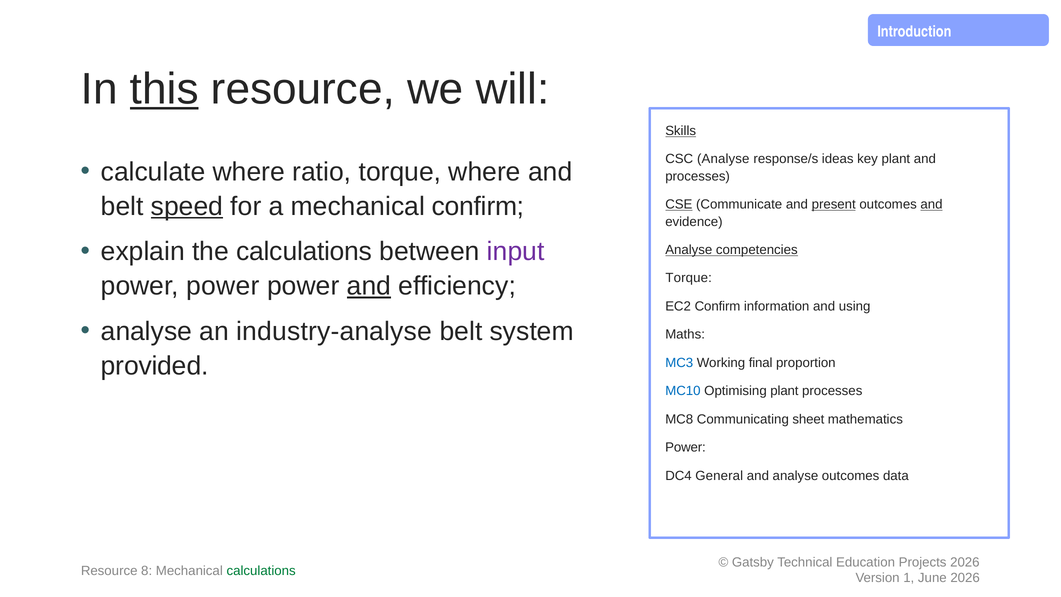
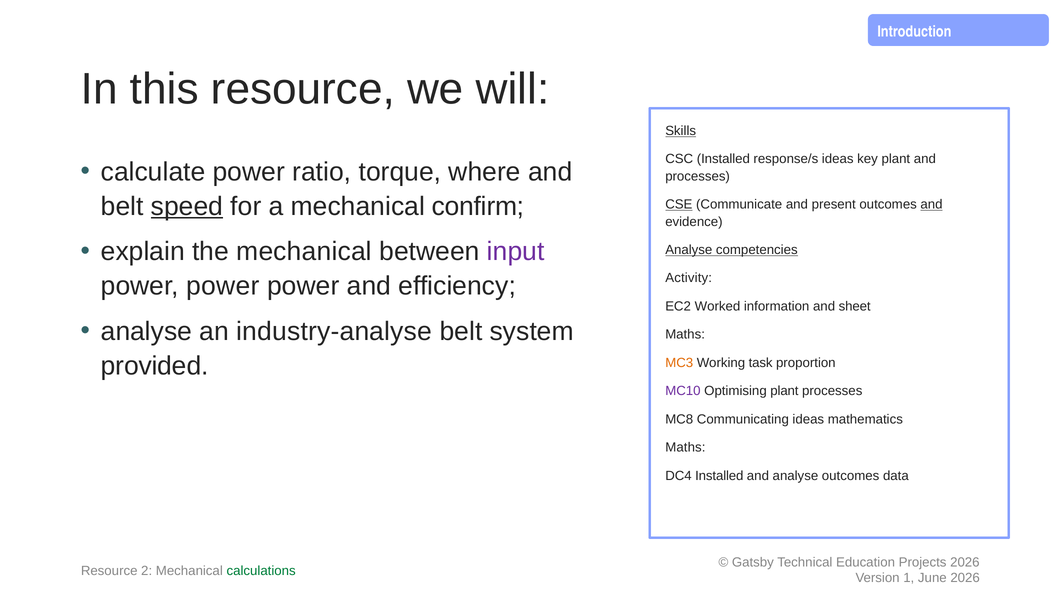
this underline: present -> none
CSC Analyse: Analyse -> Installed
calculate where: where -> power
present underline: present -> none
the calculations: calculations -> mechanical
Torque at (689, 278): Torque -> Activity
and at (369, 286) underline: present -> none
EC2 Confirm: Confirm -> Worked
using: using -> sheet
MC3 colour: blue -> orange
final: final -> task
MC10 colour: blue -> purple
Communicating sheet: sheet -> ideas
Power at (686, 447): Power -> Maths
DC4 General: General -> Installed
8: 8 -> 2
